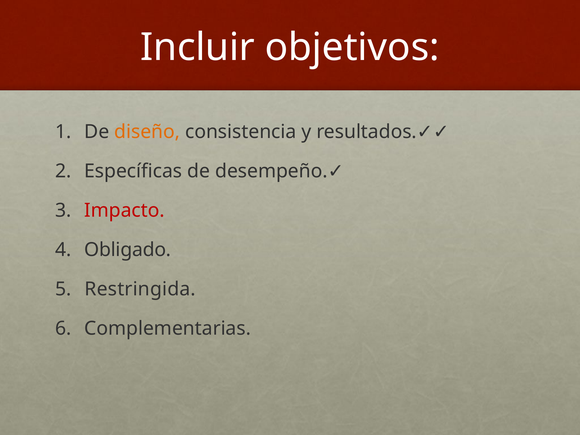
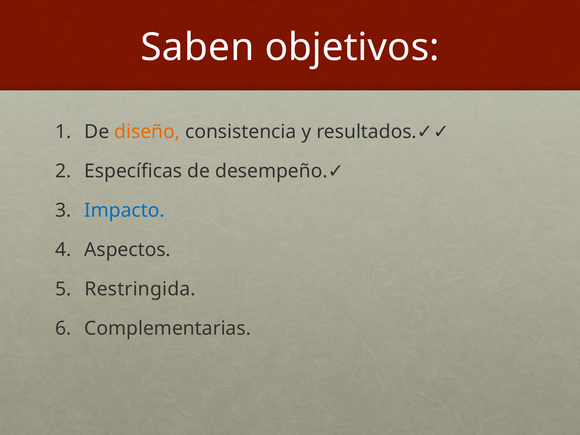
Incluir: Incluir -> Saben
Impacto colour: red -> blue
Obligado: Obligado -> Aspectos
